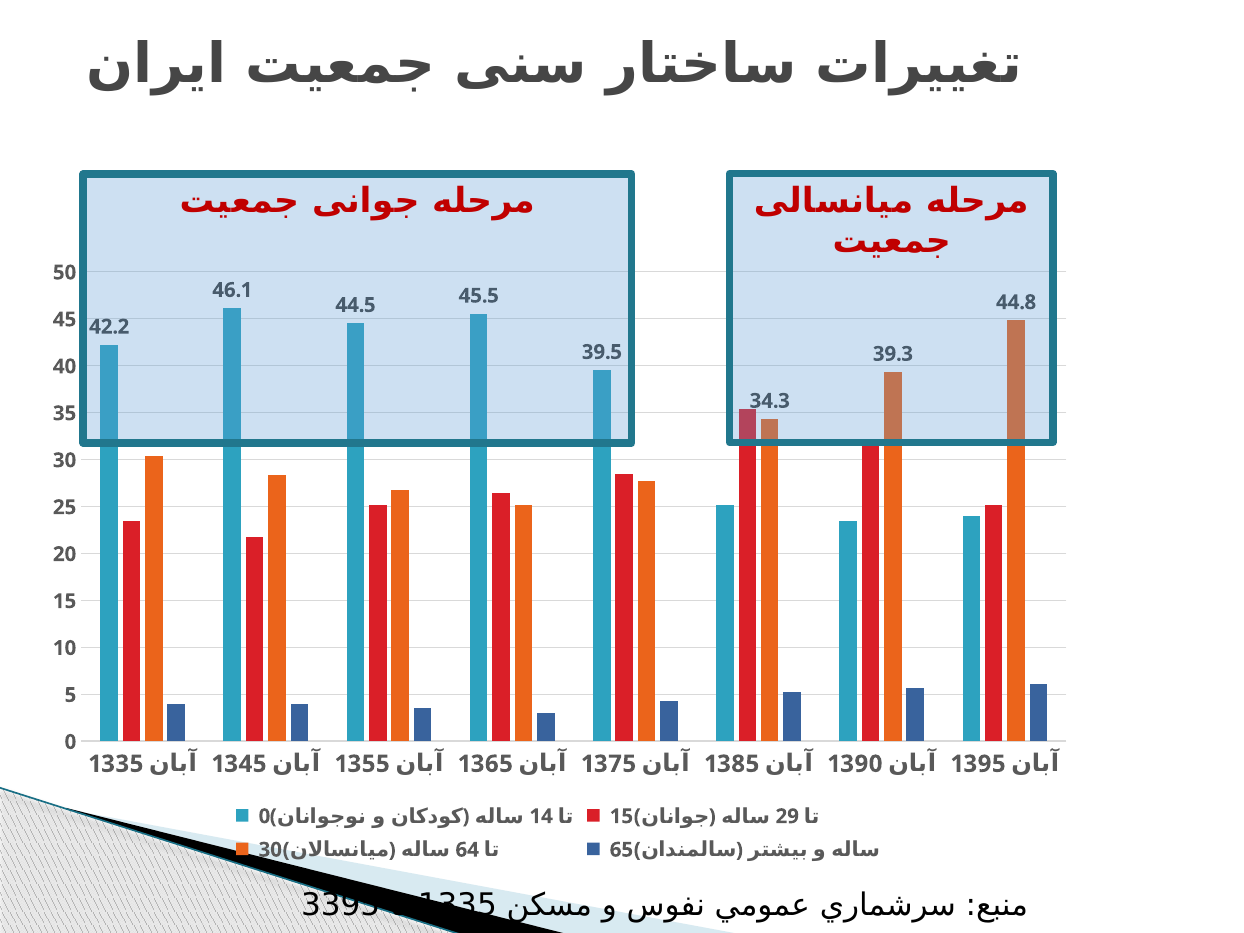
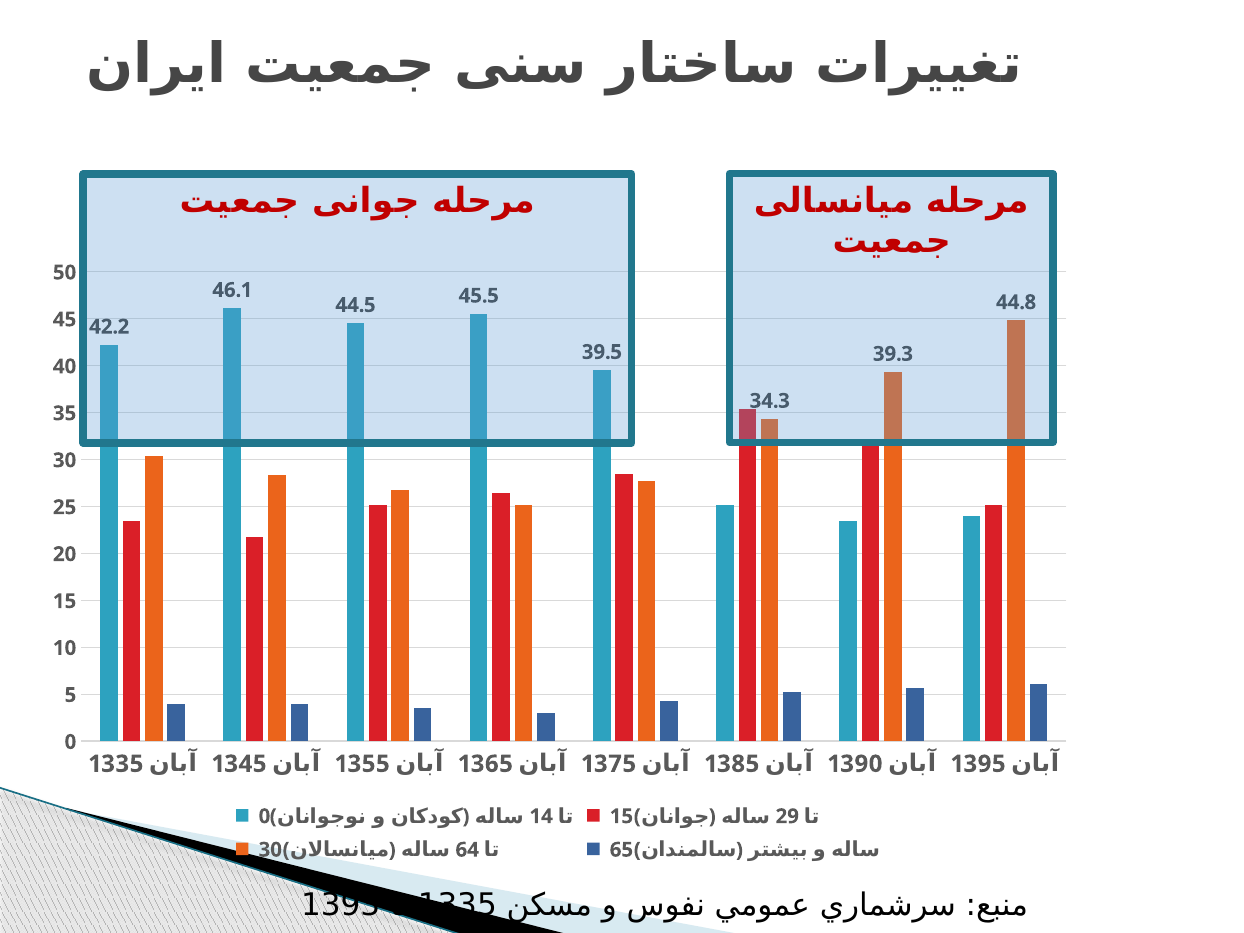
3395: 3395 -> 1393
